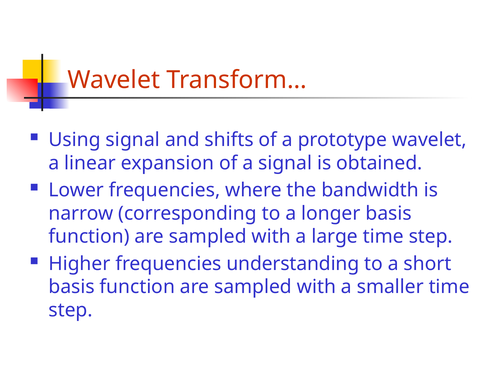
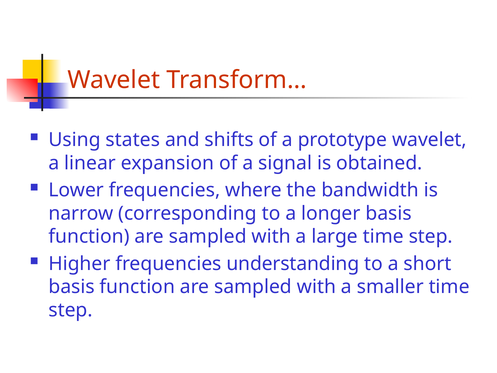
Using signal: signal -> states
